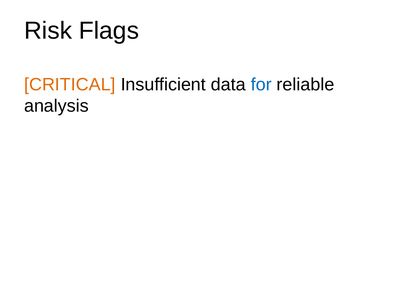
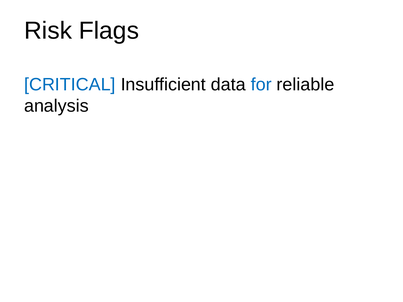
CRITICAL colour: orange -> blue
